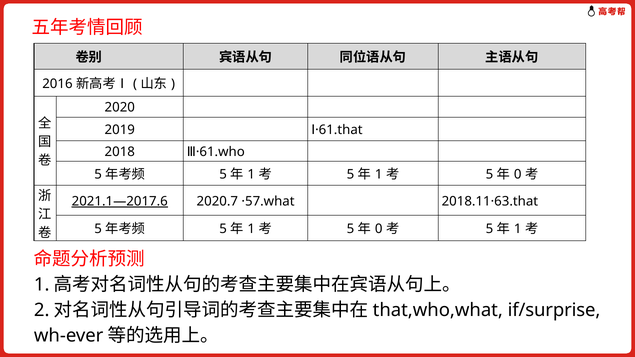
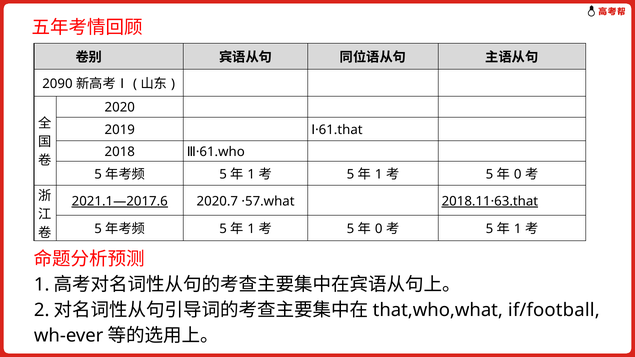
2016: 2016 -> 2090
2018.11·63.that underline: none -> present
if/surprise: if/surprise -> if/football
